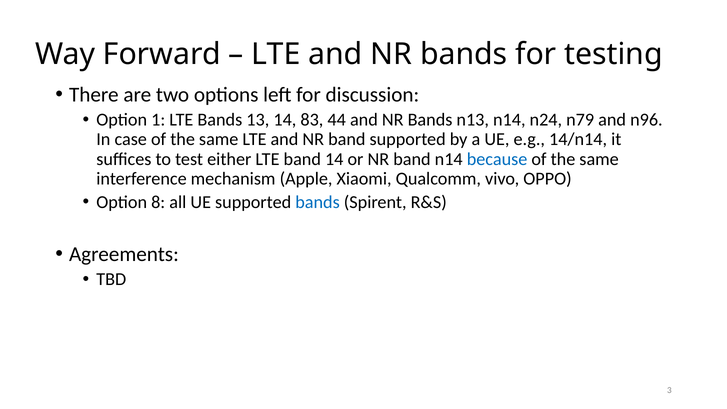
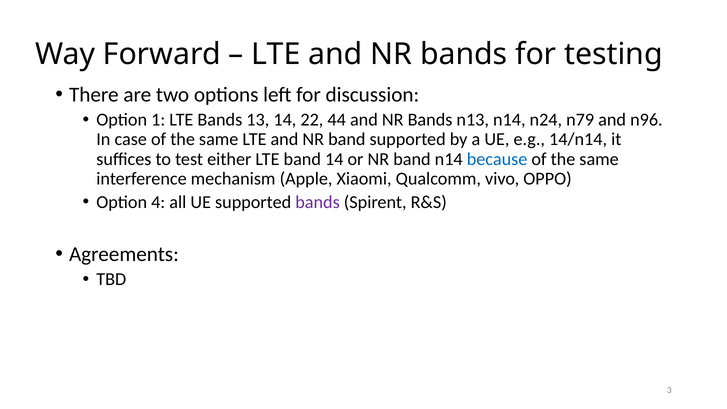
83: 83 -> 22
8: 8 -> 4
bands at (318, 202) colour: blue -> purple
